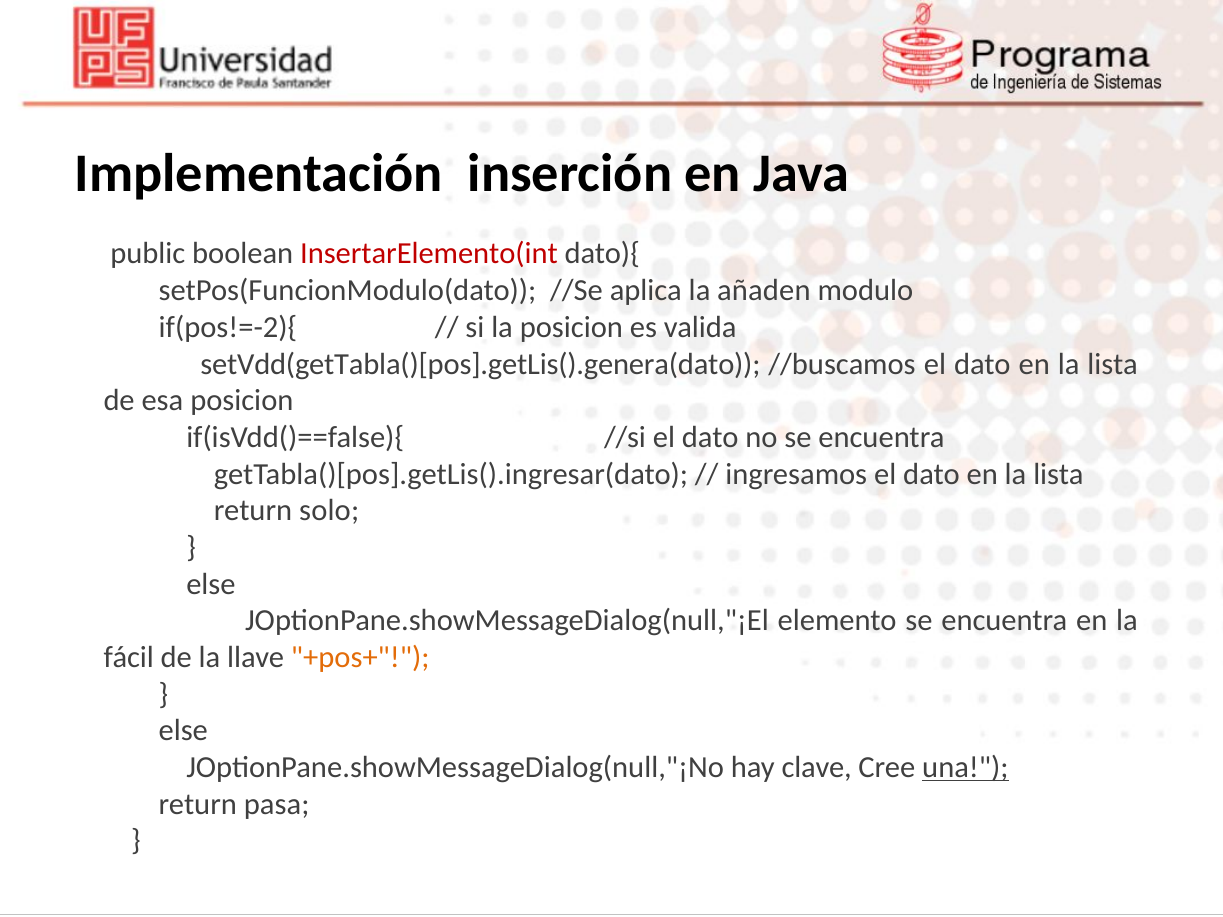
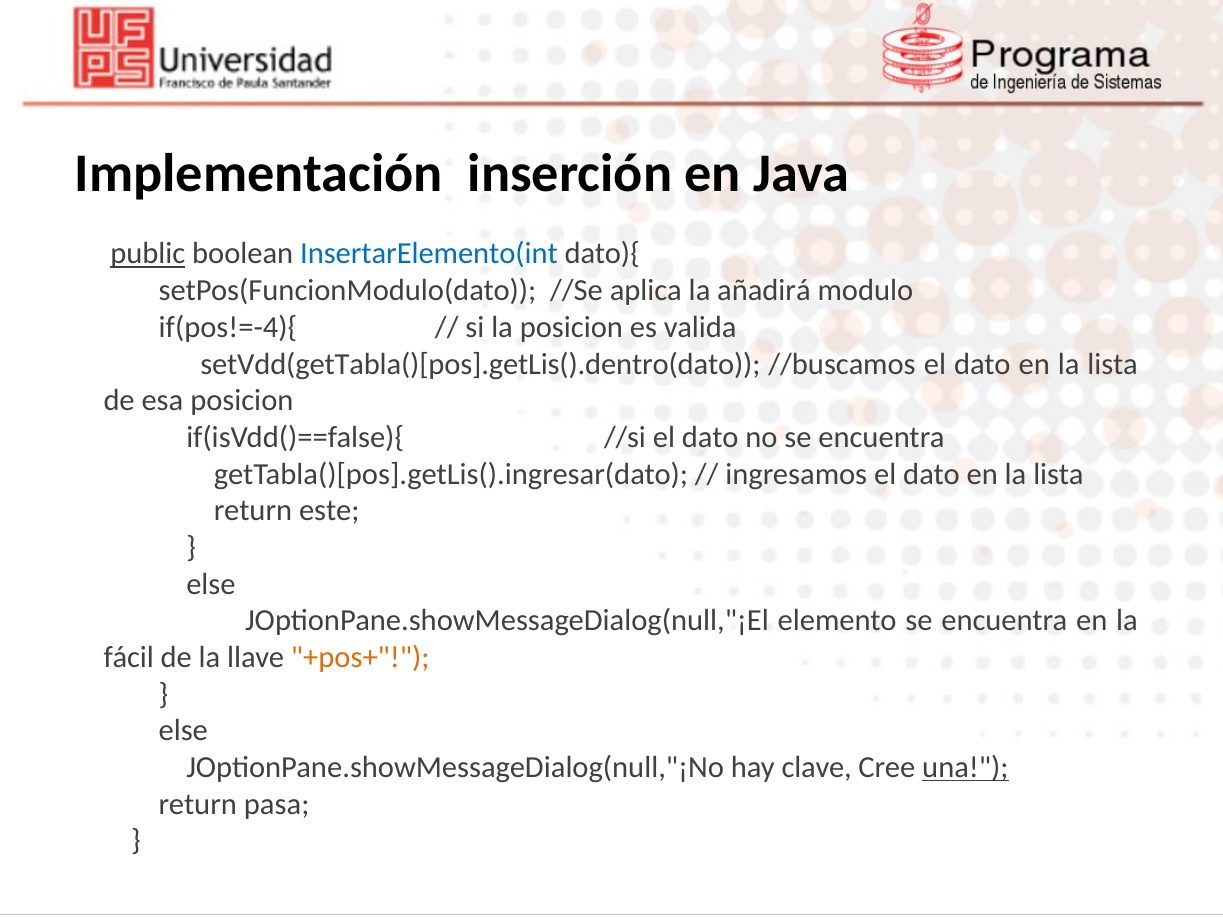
public underline: none -> present
InsertarElemento(int colour: red -> blue
añaden: añaden -> añadirá
if(pos!=-2){: if(pos!=-2){ -> if(pos!=-4){
setVdd(getTabla()[pos].getLis().genera(dato: setVdd(getTabla()[pos].getLis().genera(dato -> setVdd(getTabla()[pos].getLis().dentro(dato
solo: solo -> este
